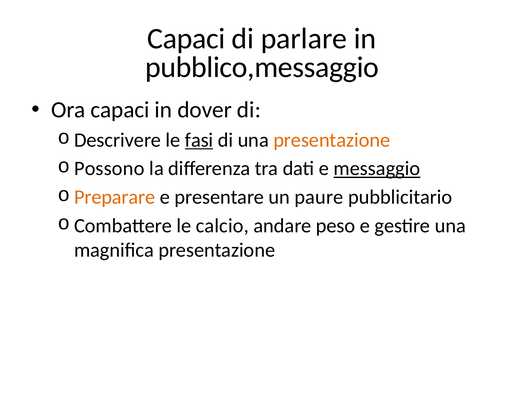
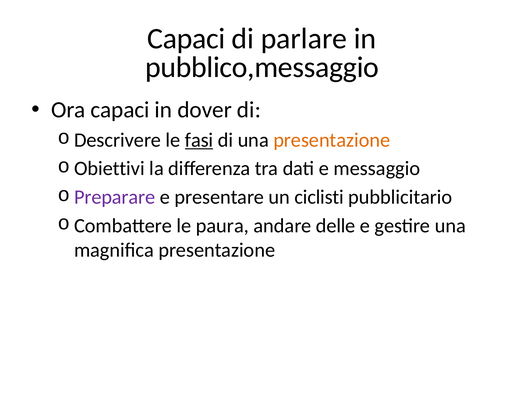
Possono: Possono -> Obiettivi
messaggio underline: present -> none
Preparare colour: orange -> purple
paure: paure -> ciclisti
calcio: calcio -> paura
peso: peso -> delle
